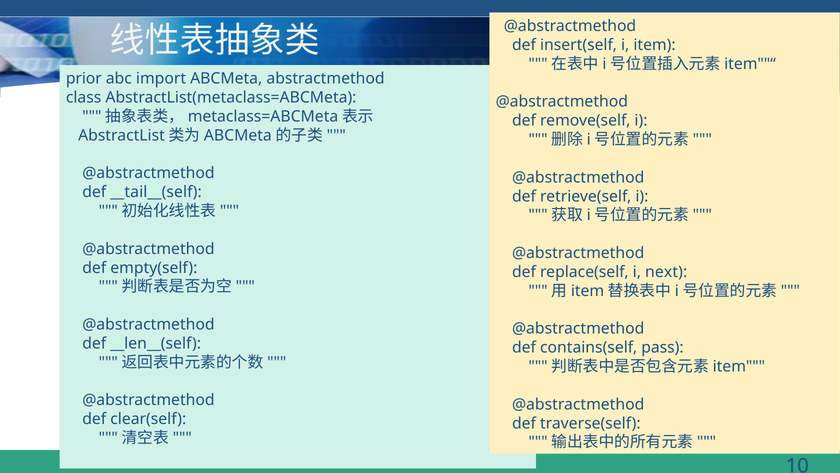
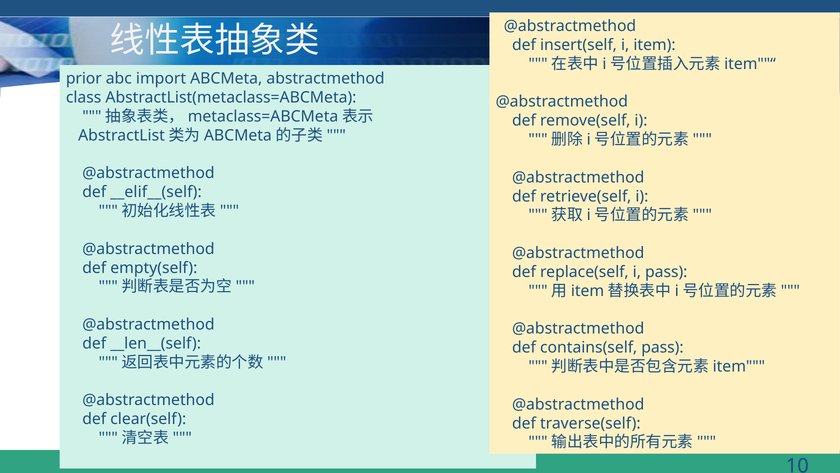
__tail__(self: __tail__(self -> __elif__(self
i next: next -> pass
